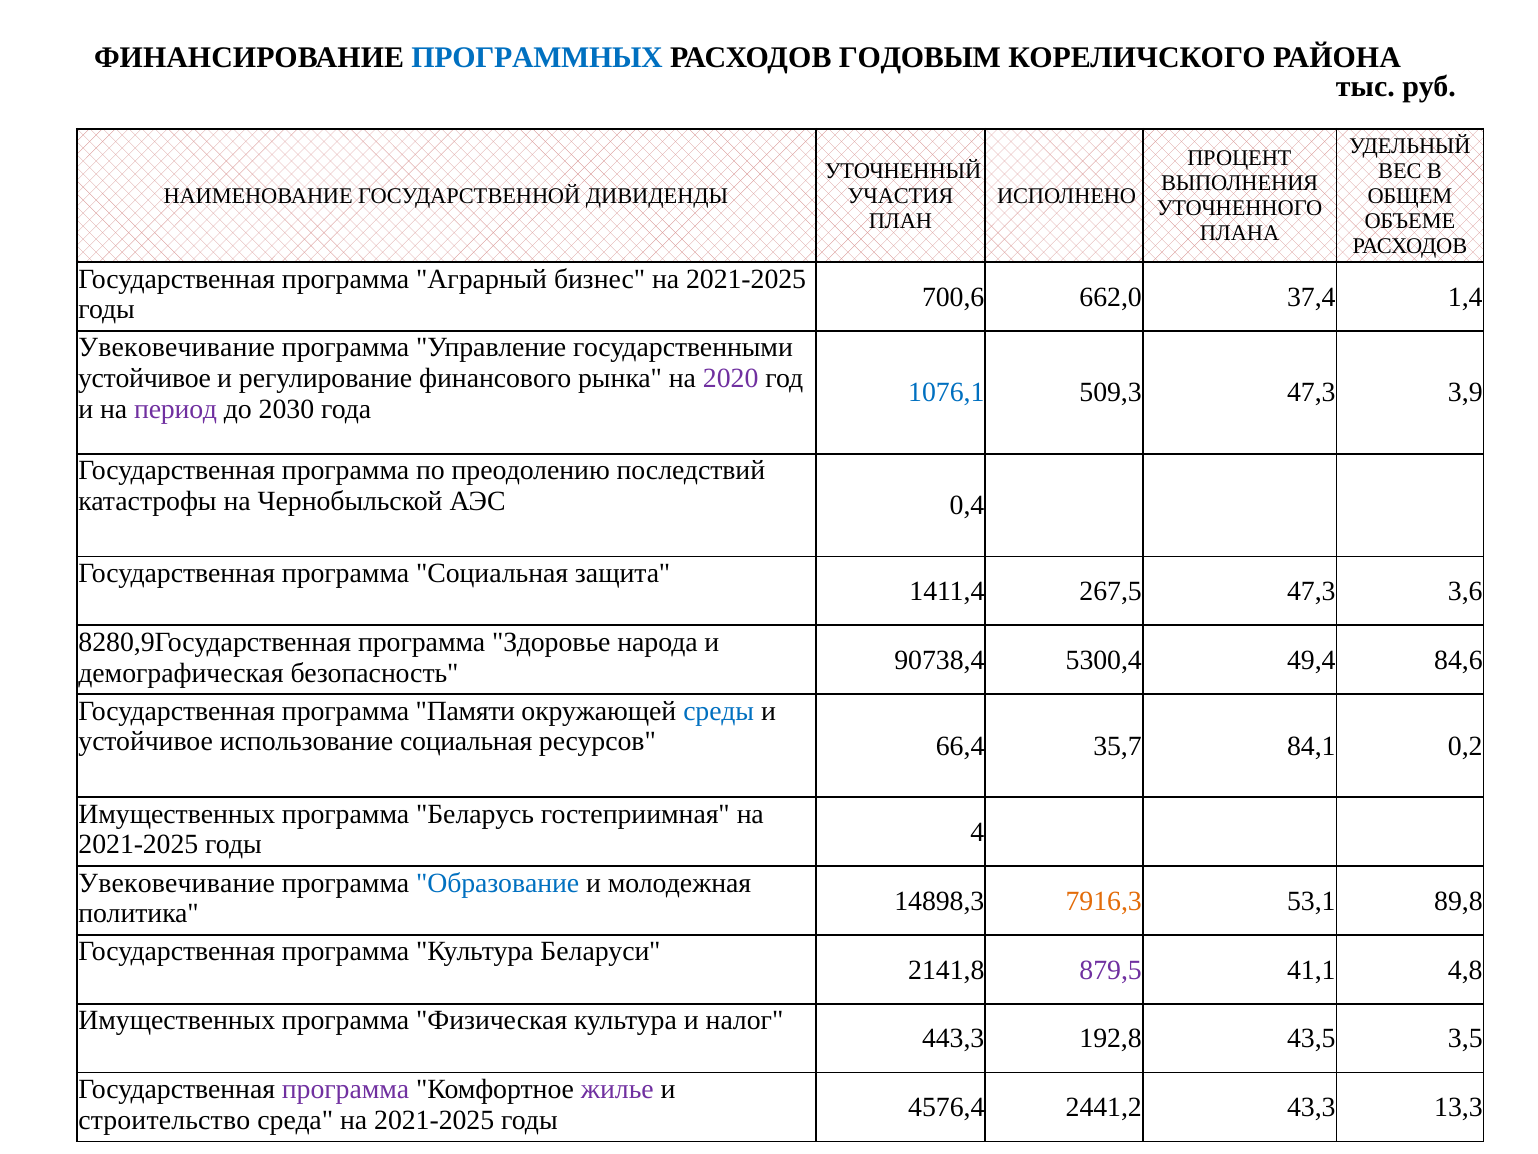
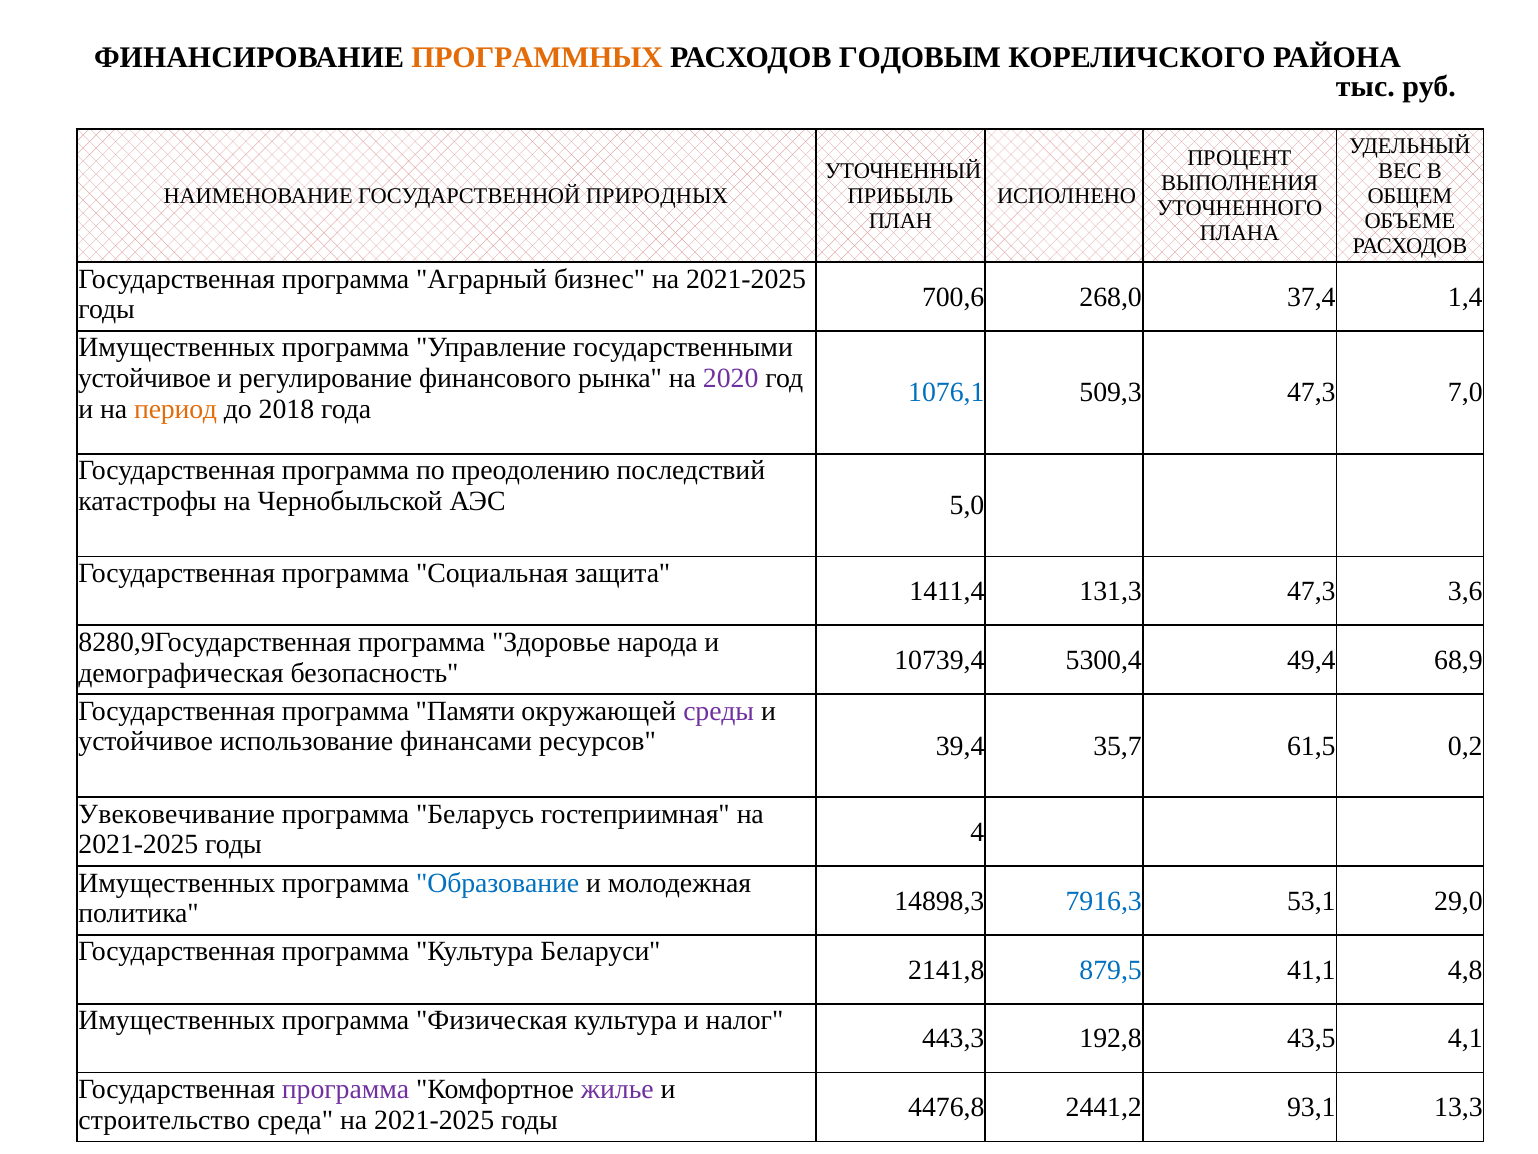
ПРОГРАММНЫХ colour: blue -> orange
ДИВИДЕНДЫ: ДИВИДЕНДЫ -> ПРИРОДНЫХ
УЧАСТИЯ: УЧАСТИЯ -> ПРИБЫЛЬ
662,0: 662,0 -> 268,0
Увековечивание at (177, 348): Увековечивание -> Имущественных
3,9: 3,9 -> 7,0
период colour: purple -> orange
2030: 2030 -> 2018
0,4: 0,4 -> 5,0
267,5: 267,5 -> 131,3
90738,4: 90738,4 -> 10739,4
84,6: 84,6 -> 68,9
среды colour: blue -> purple
использование социальная: социальная -> финансами
66,4: 66,4 -> 39,4
84,1: 84,1 -> 61,5
Имущественных at (177, 814): Имущественных -> Увековечивание
Увековечивание at (177, 883): Увековечивание -> Имущественных
7916,3 colour: orange -> blue
89,8: 89,8 -> 29,0
879,5 colour: purple -> blue
3,5: 3,5 -> 4,1
4576,4: 4576,4 -> 4476,8
43,3: 43,3 -> 93,1
